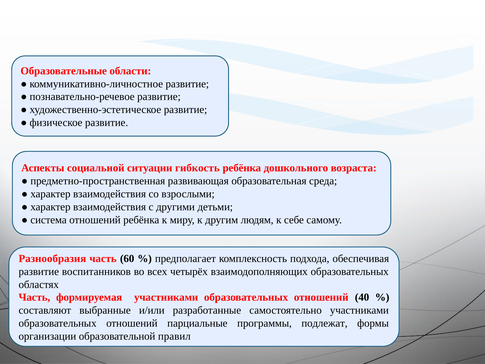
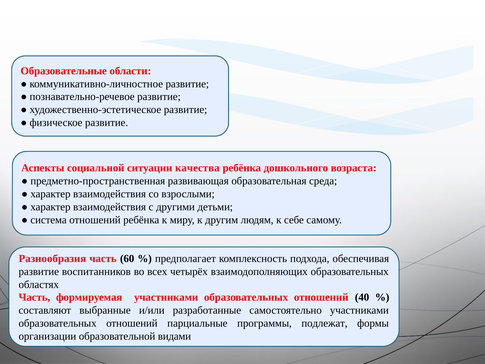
гибкость: гибкость -> качества
правил: правил -> видами
